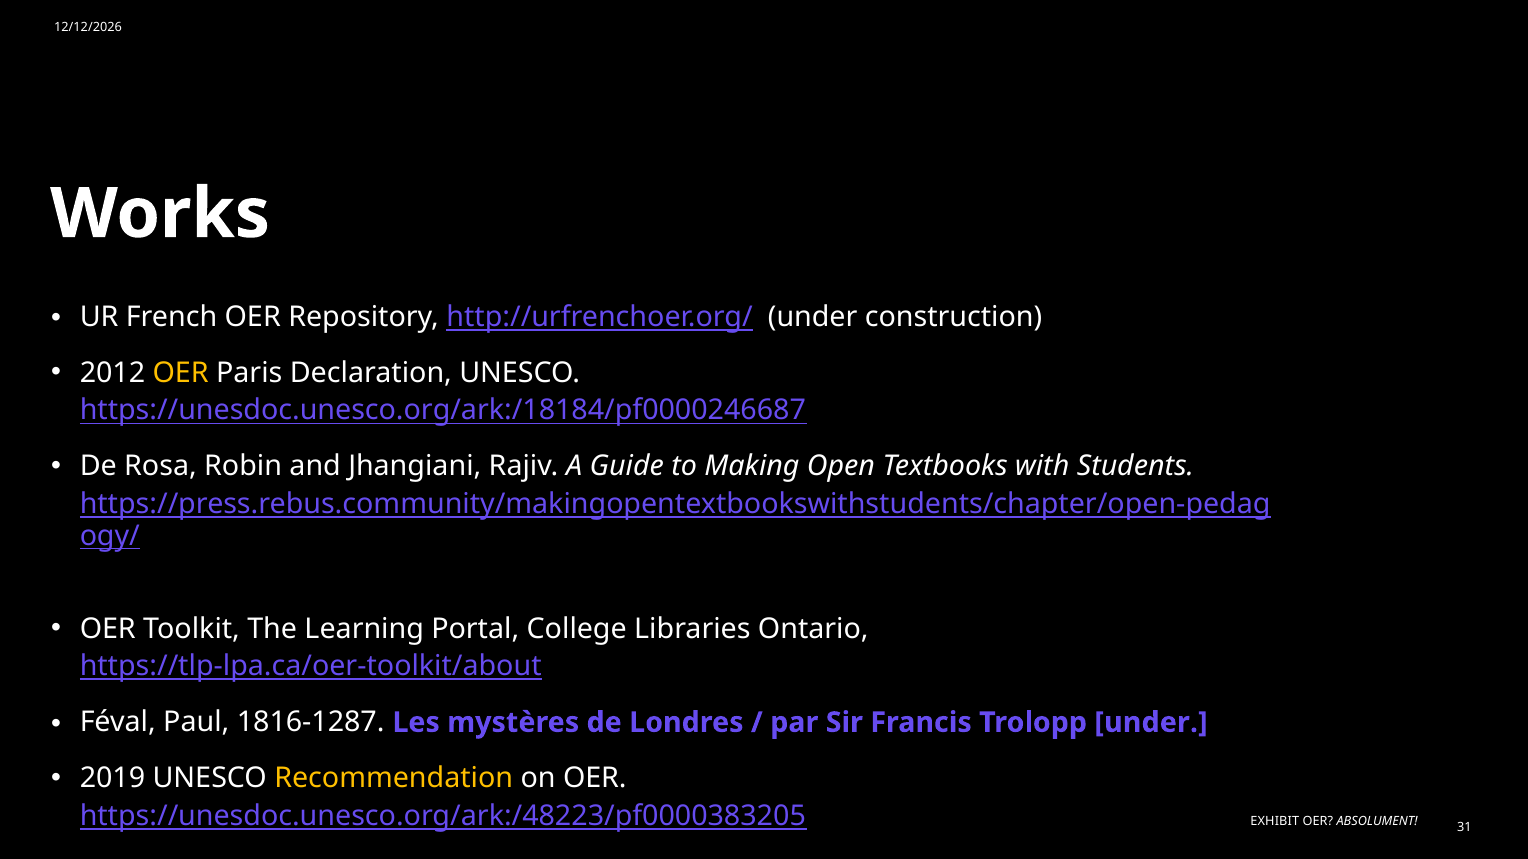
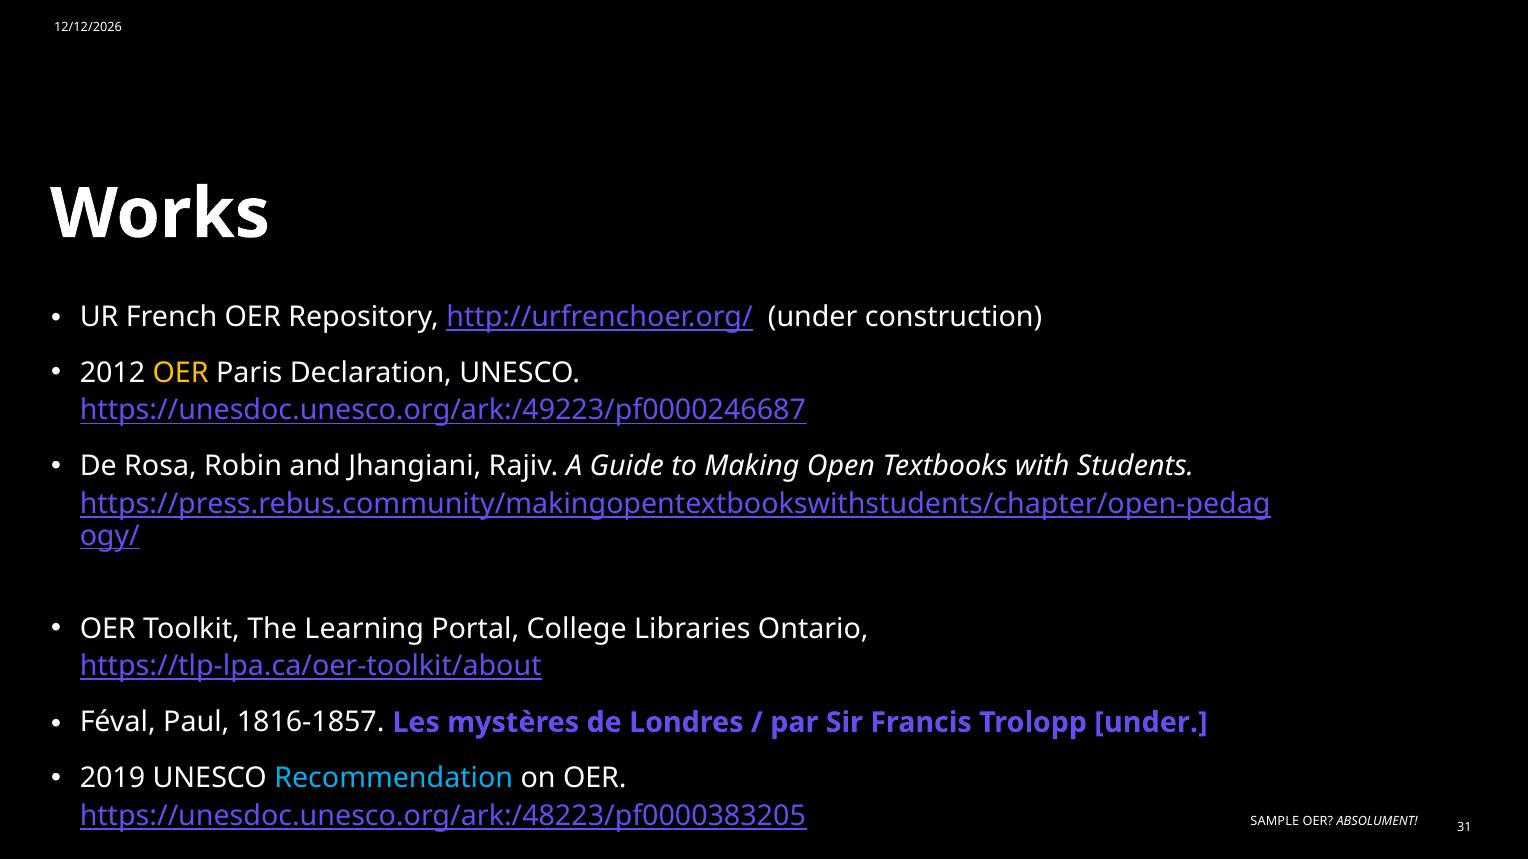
https://unesdoc.unesco.org/ark:/18184/pf0000246687: https://unesdoc.unesco.org/ark:/18184/pf0000246687 -> https://unesdoc.unesco.org/ark:/49223/pf0000246687
1816-1287: 1816-1287 -> 1816-1857
Recommendation colour: yellow -> light blue
EXHIBIT: EXHIBIT -> SAMPLE
